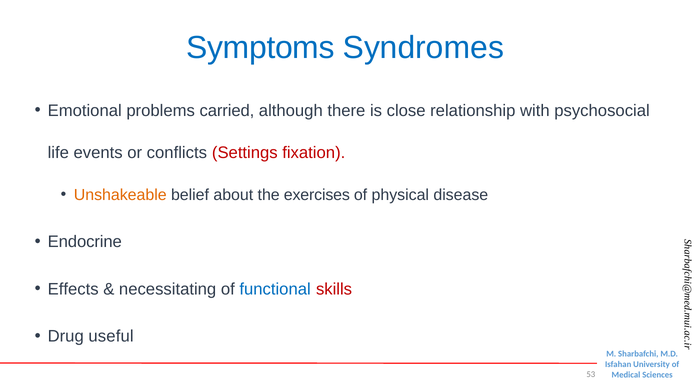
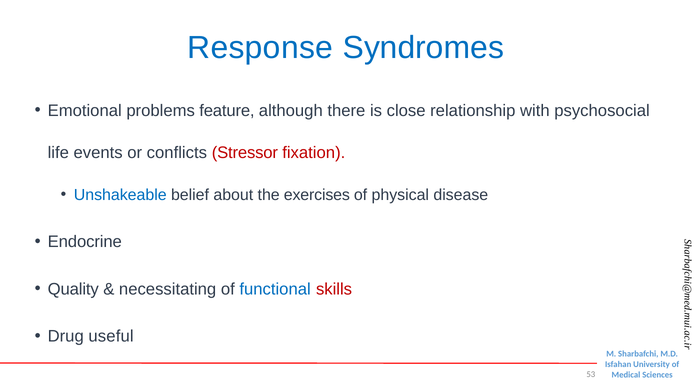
Symptoms: Symptoms -> Response
carried: carried -> feature
Settings: Settings -> Stressor
Unshakeable colour: orange -> blue
Effects: Effects -> Quality
